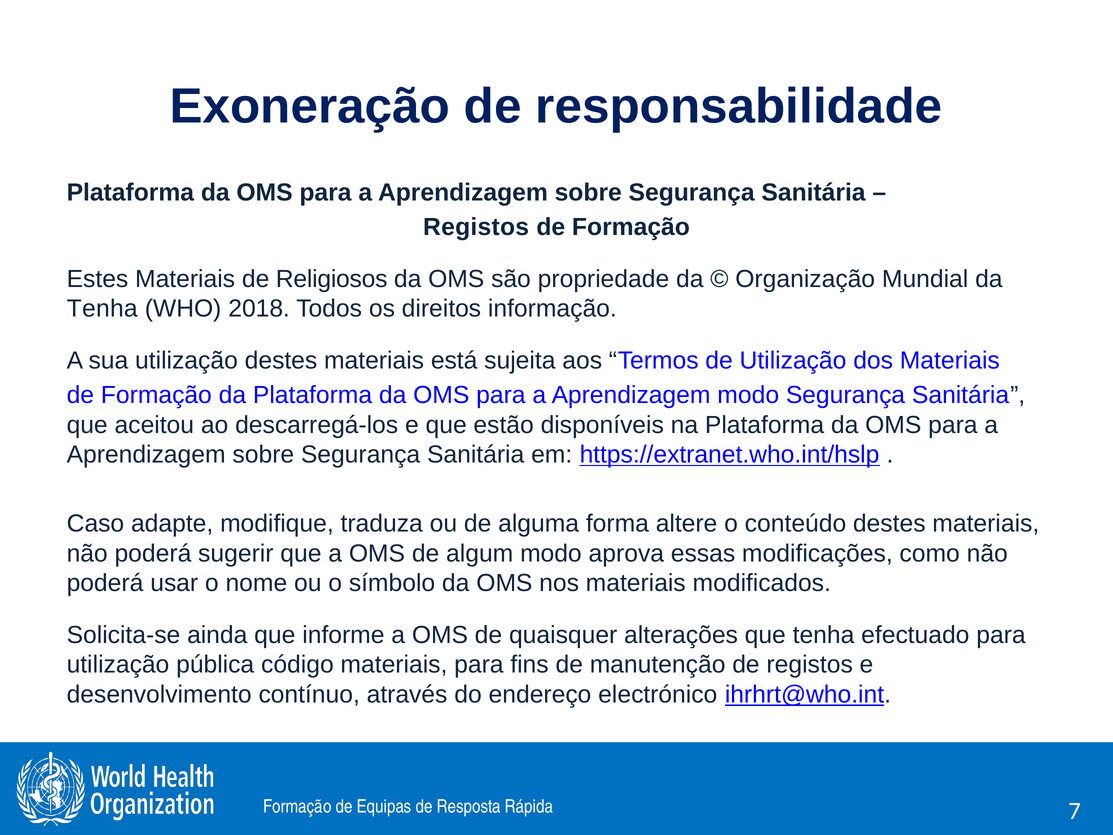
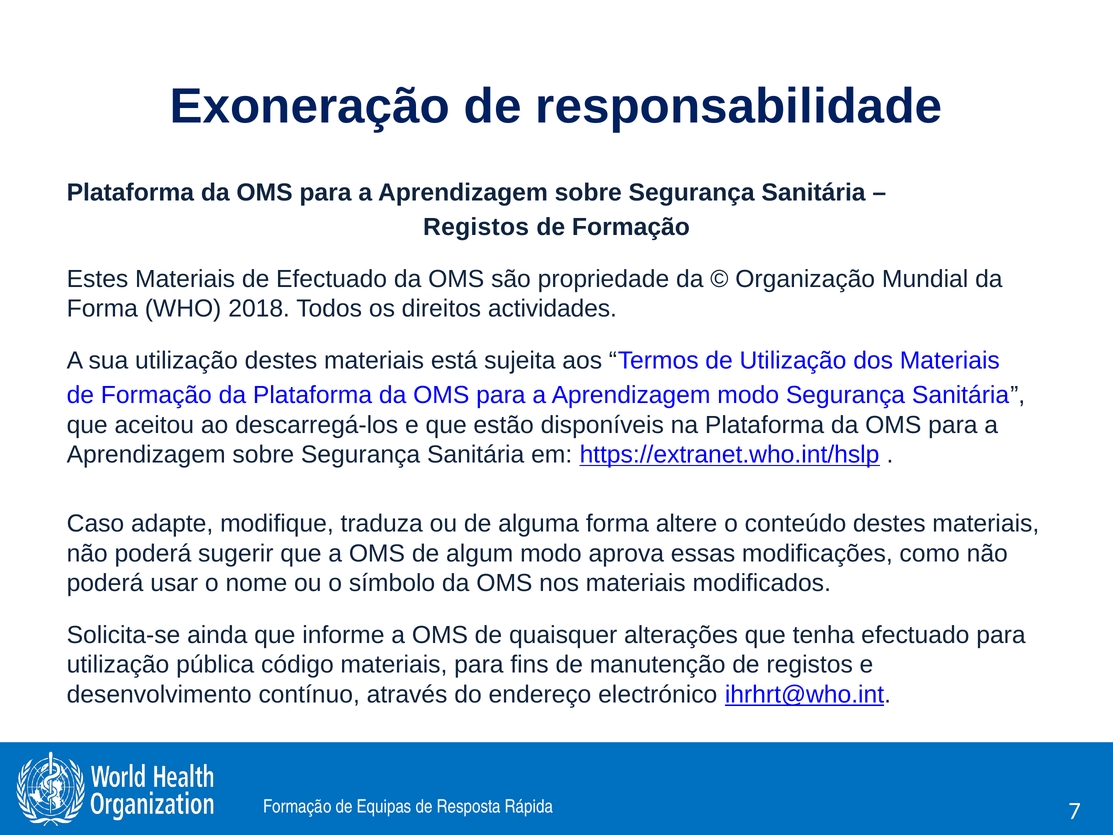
de Religiosos: Religiosos -> Efectuado
Tenha at (102, 309): Tenha -> Forma
informação: informação -> actividades
